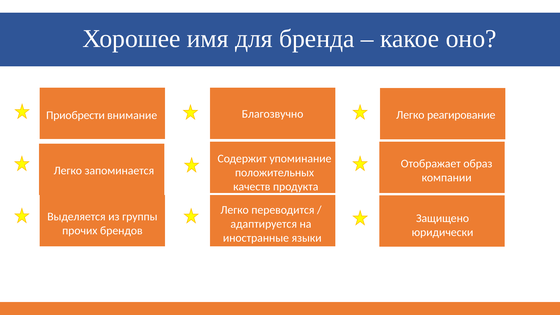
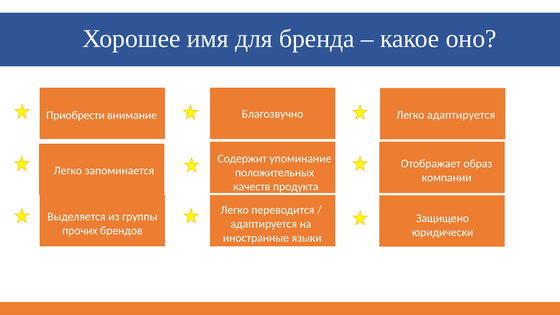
Легко реагирование: реагирование -> адаптируется
